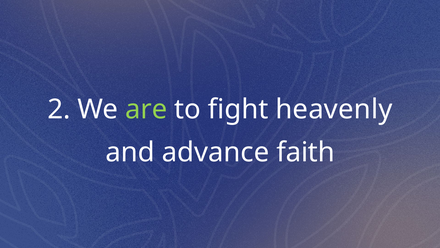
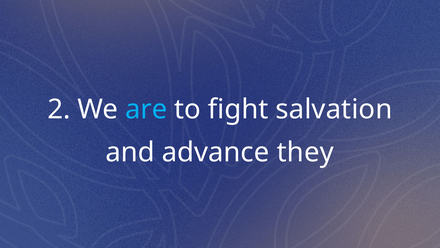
are colour: light green -> light blue
heavenly: heavenly -> salvation
faith: faith -> they
